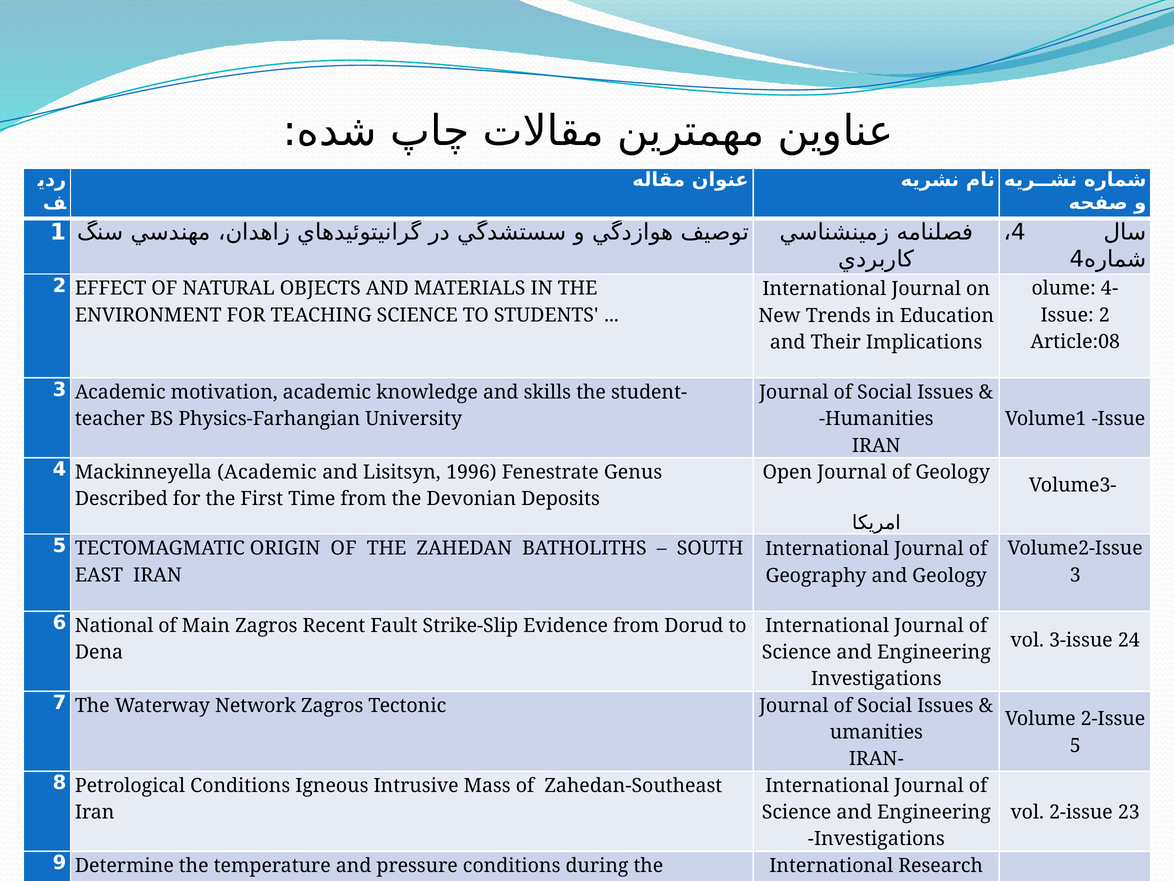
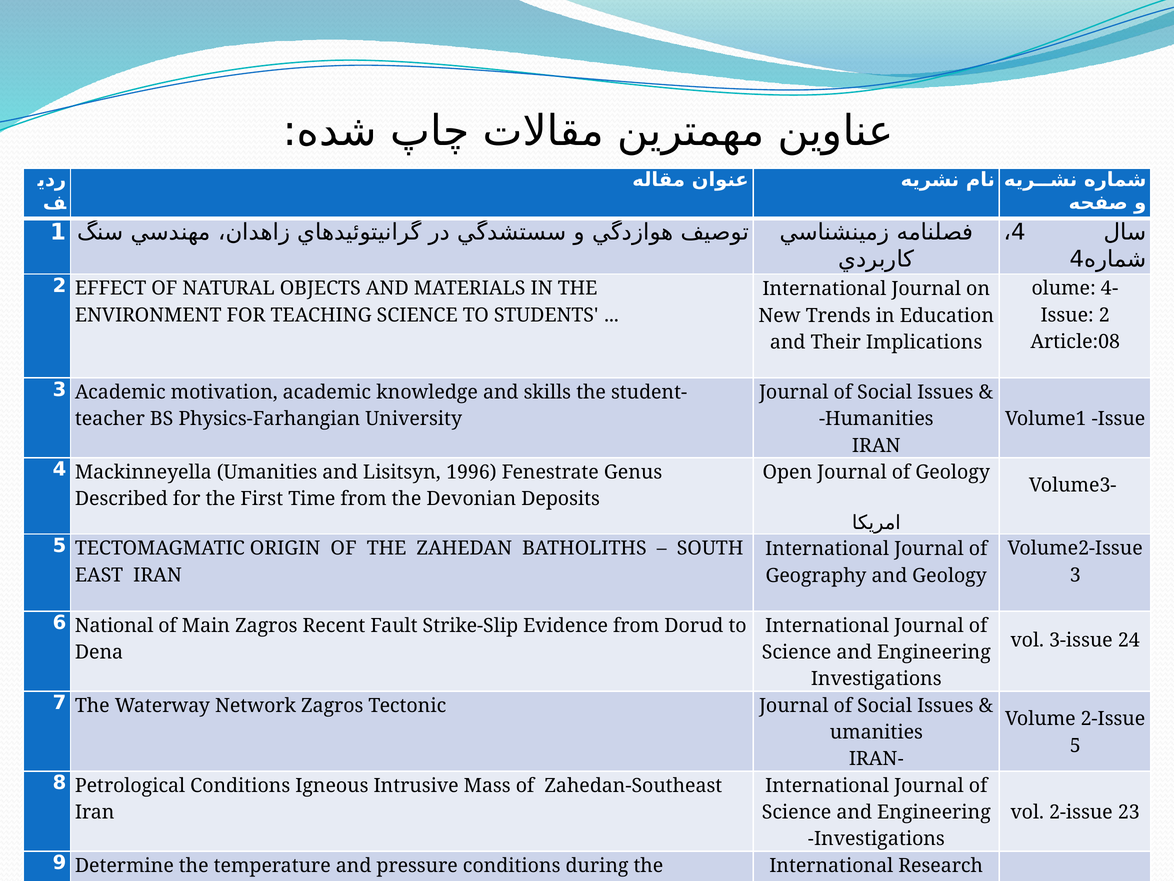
Mackinneyella Academic: Academic -> Umanities
